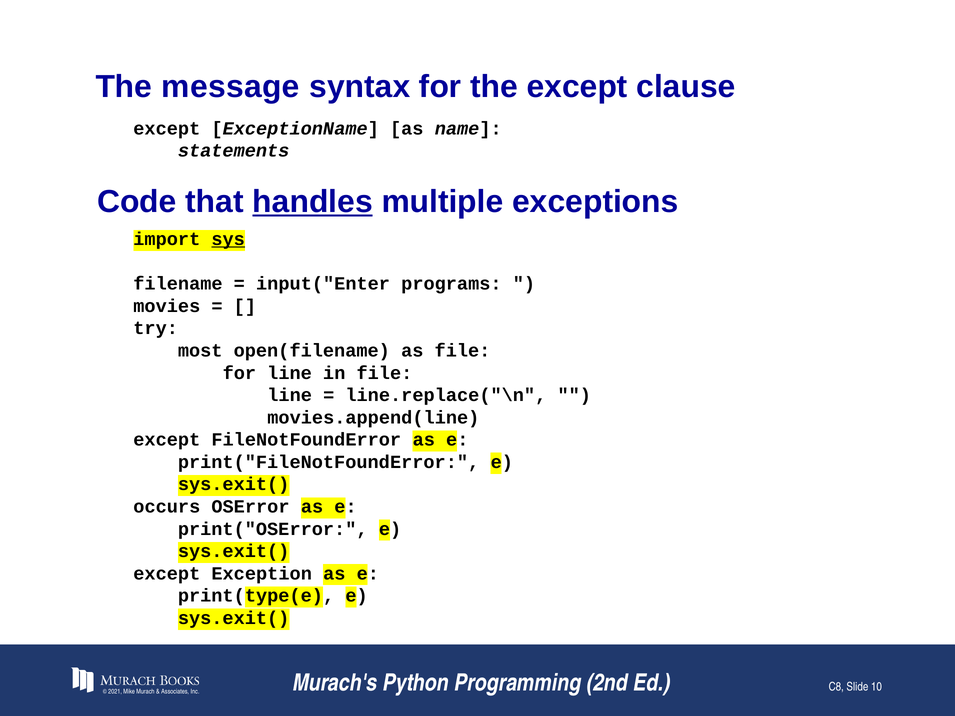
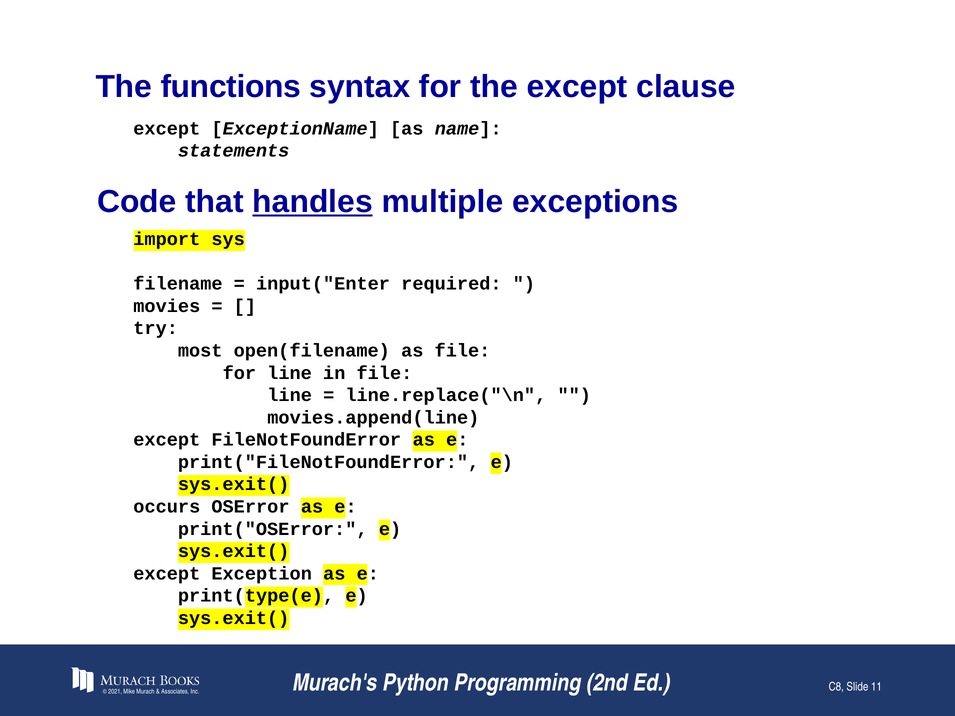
message: message -> functions
sys underline: present -> none
programs: programs -> required
10: 10 -> 11
